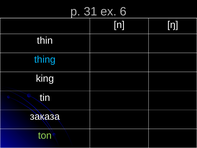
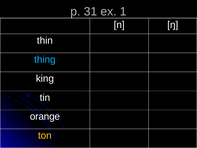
6: 6 -> 1
заказа: заказа -> orange
ton colour: light green -> yellow
